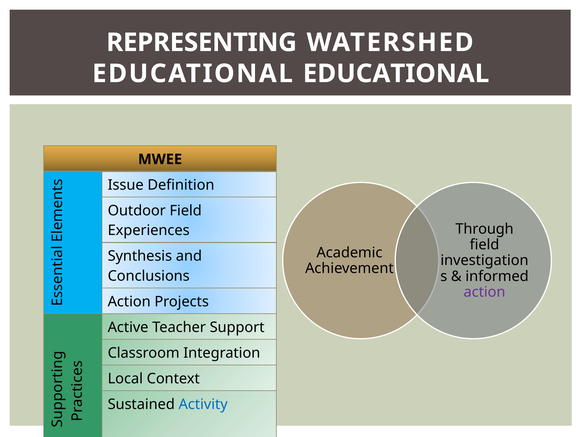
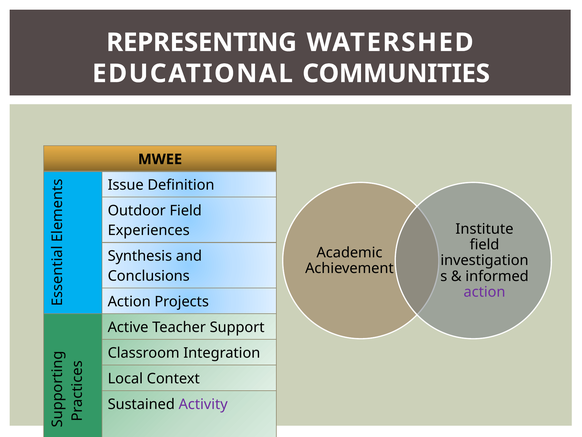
EDUCATIONAL EDUCATIONAL: EDUCATIONAL -> COMMUNITIES
Through: Through -> Institute
Activity colour: blue -> purple
